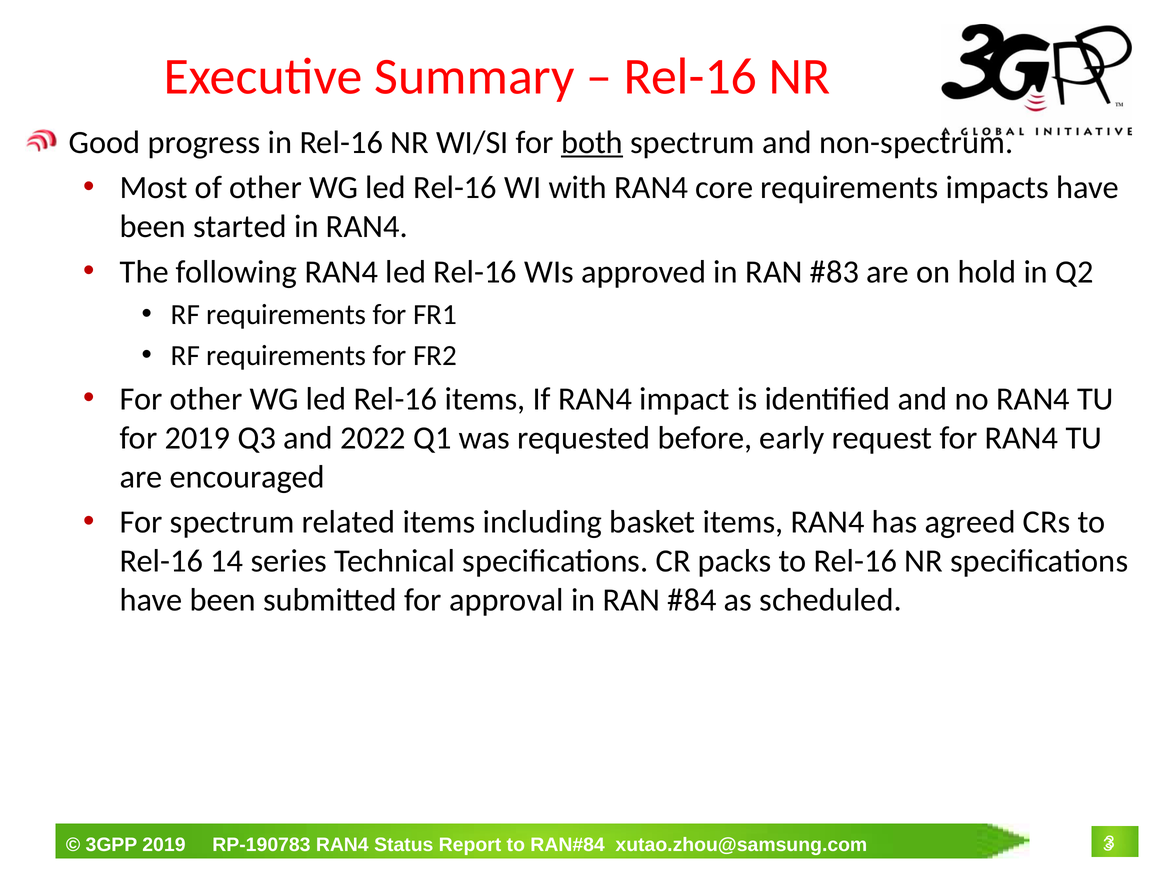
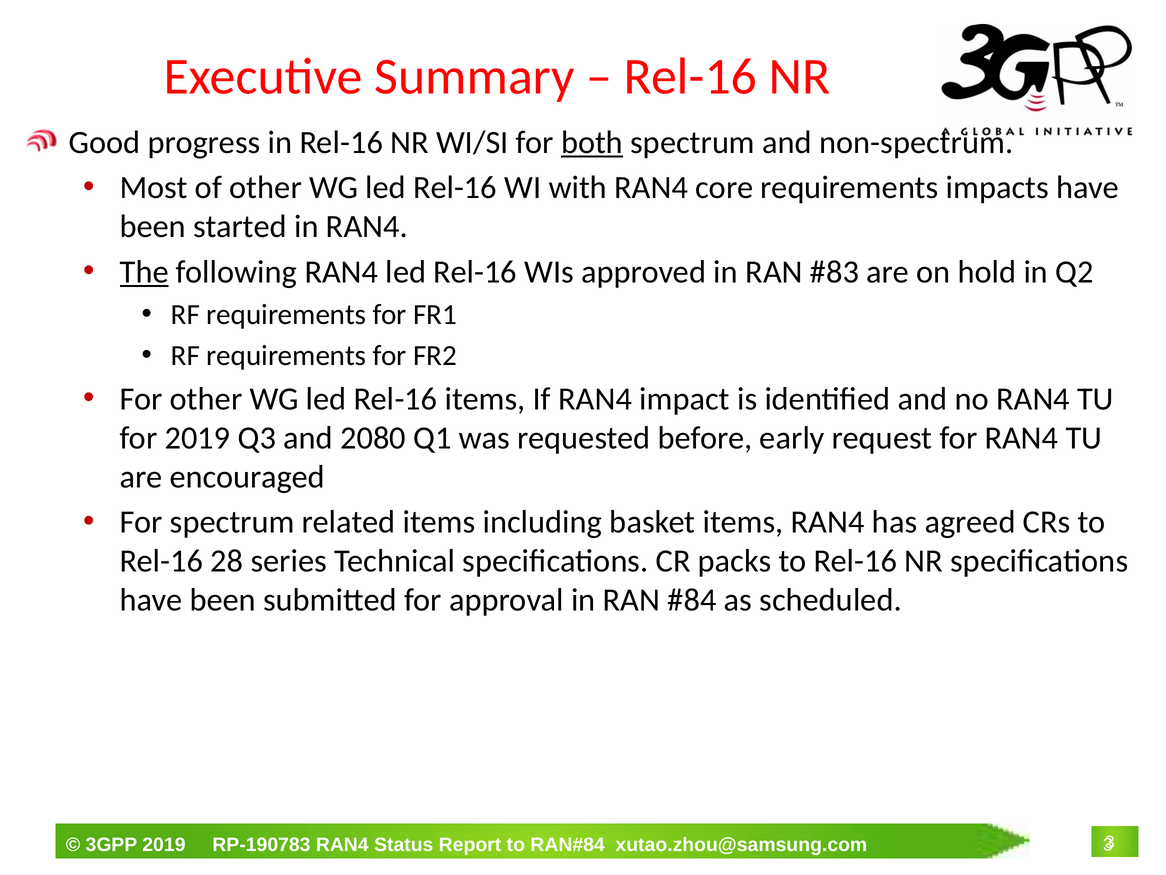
The underline: none -> present
2022: 2022 -> 2080
14: 14 -> 28
